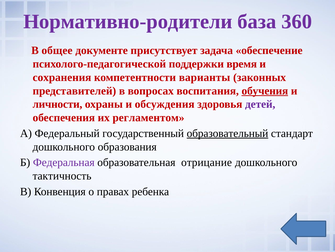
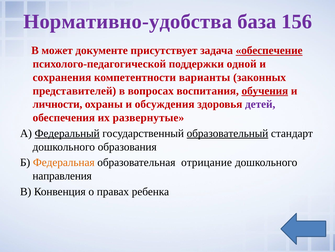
Нормативно-родители: Нормативно-родители -> Нормативно-удобства
360: 360 -> 156
общее: общее -> может
обеспечение underline: none -> present
время: время -> одной
регламентом: регламентом -> развернутые
Федеральный underline: none -> present
Федеральная colour: purple -> orange
тактичность: тактичность -> направления
